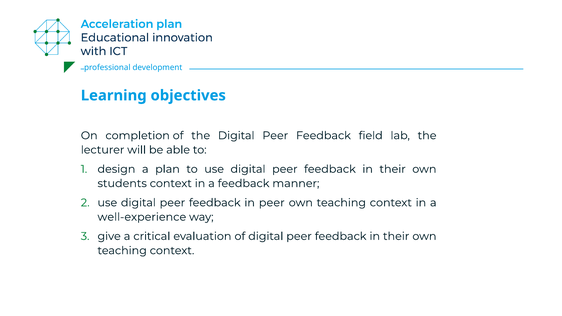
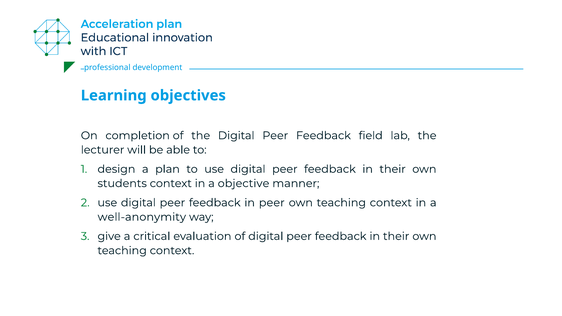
a feedback: feedback -> objective
well-experience: well-experience -> well-anonymity
